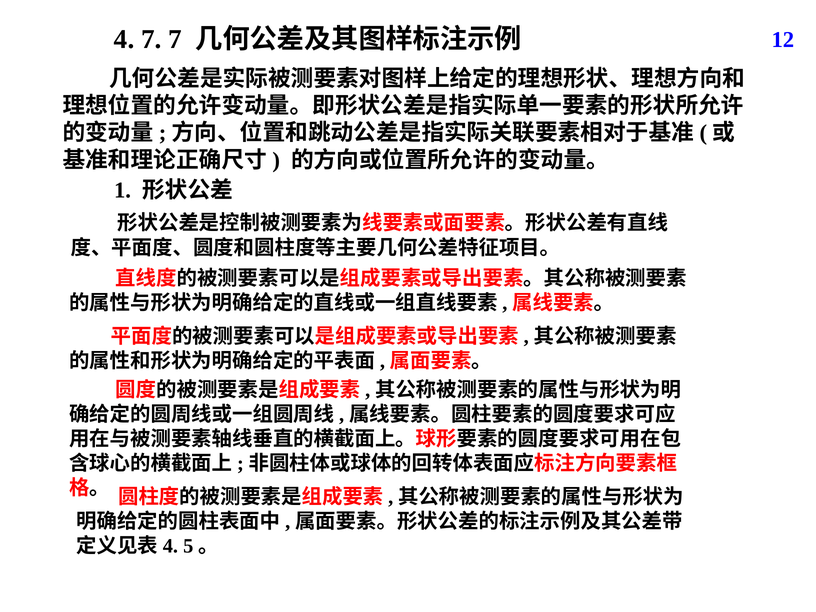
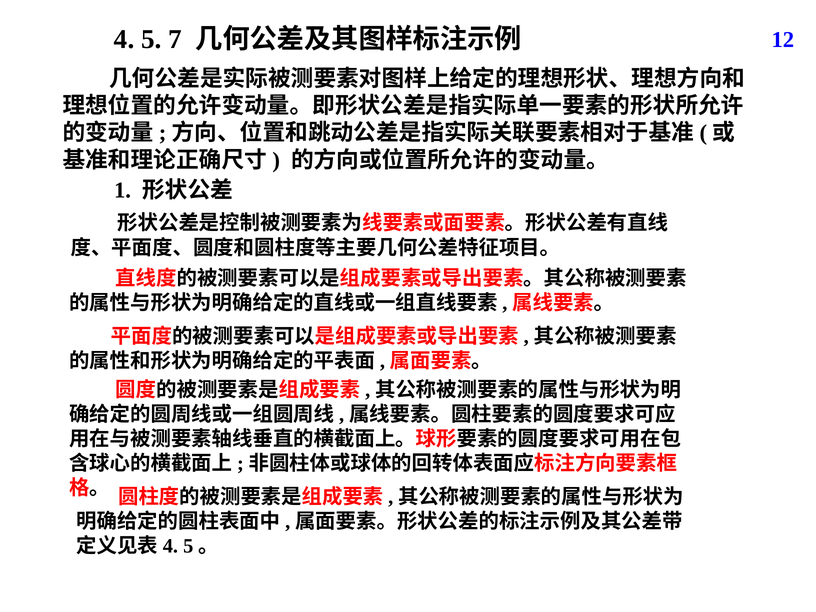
4 7: 7 -> 5
